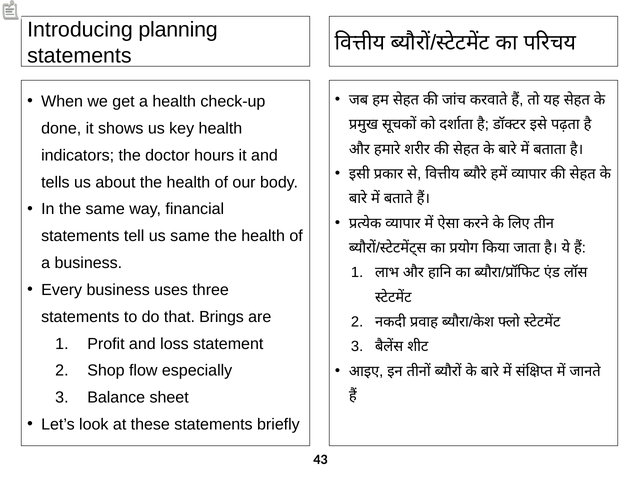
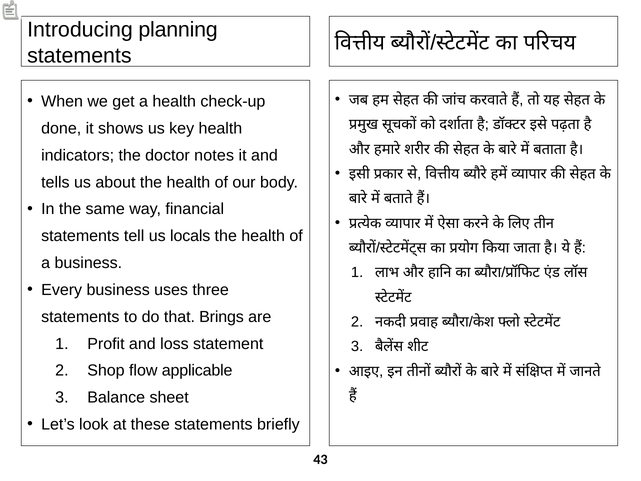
hours: hours -> notes
us same: same -> locals
especially: especially -> applicable
